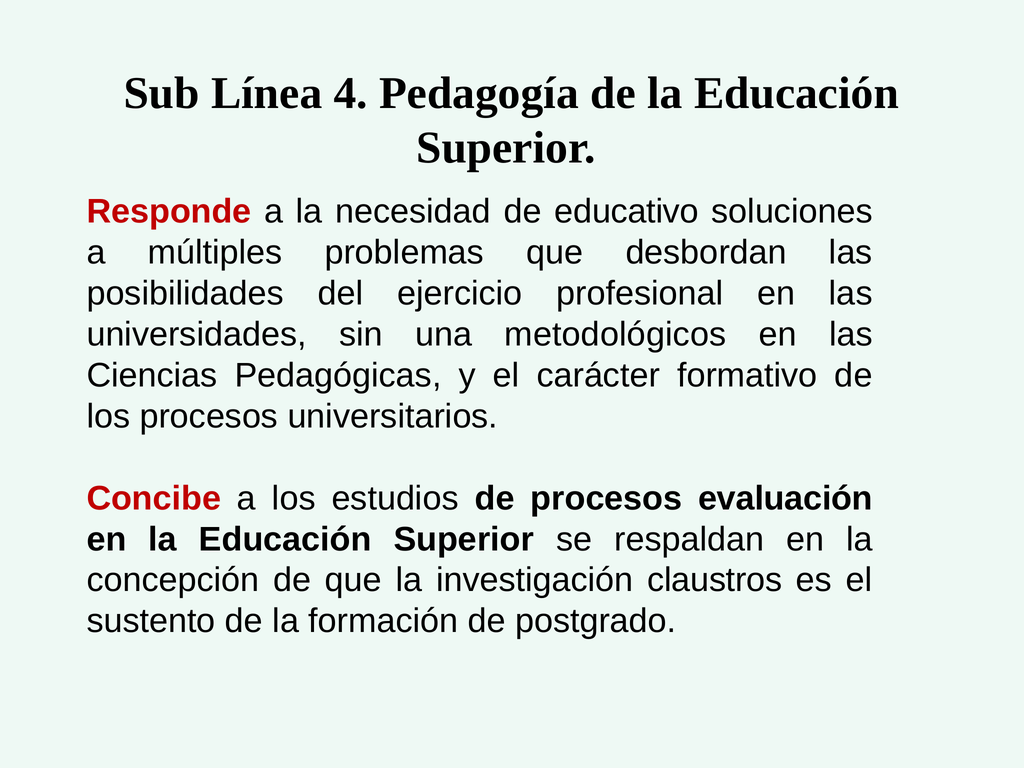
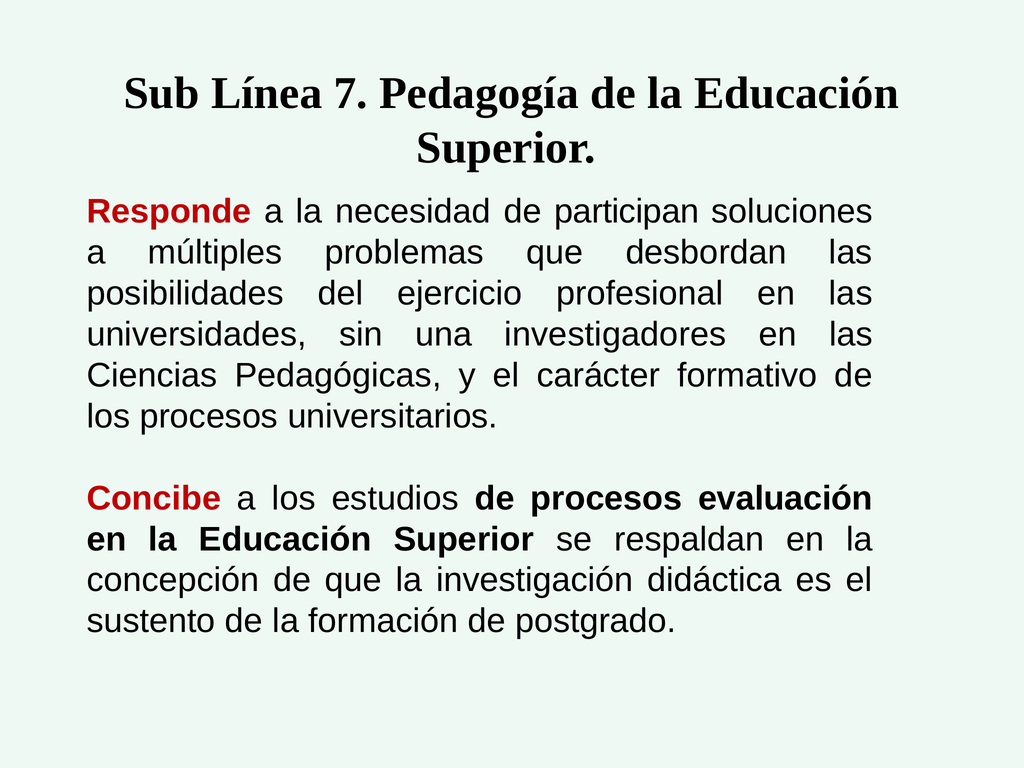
4: 4 -> 7
educativo: educativo -> participan
metodológicos: metodológicos -> investigadores
claustros: claustros -> didáctica
